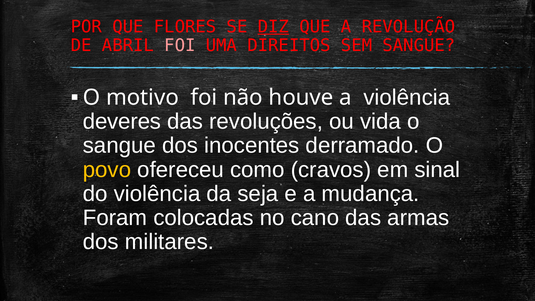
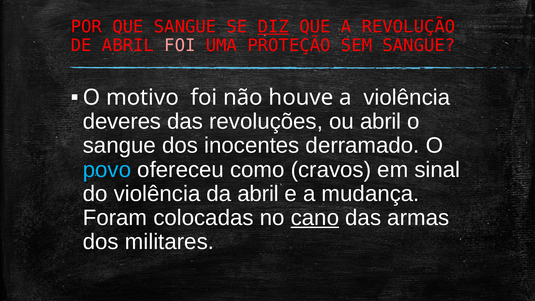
QUE FLORES: FLORES -> SANGUE
DIREITOS: DIREITOS -> PROTEÇÃO
ou vida: vida -> abril
povo colour: yellow -> light blue
da seja: seja -> abril
cano underline: none -> present
